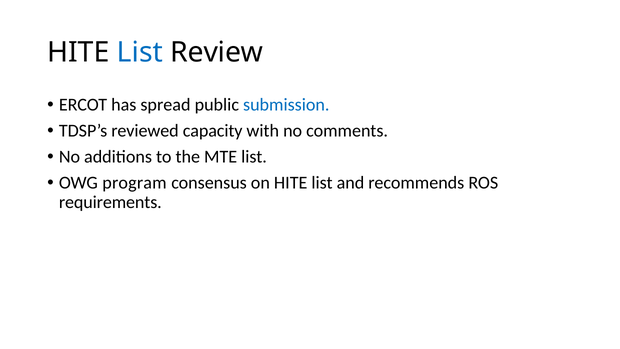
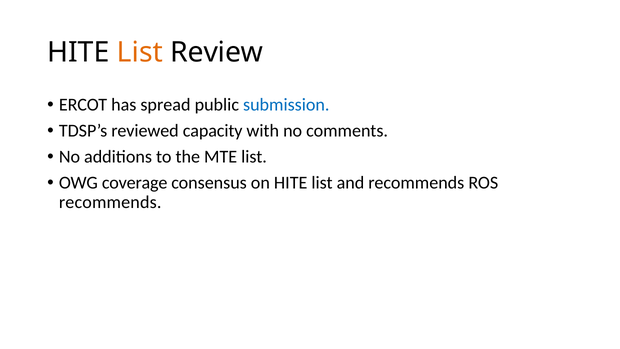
List at (140, 52) colour: blue -> orange
program: program -> coverage
requirements at (110, 202): requirements -> recommends
